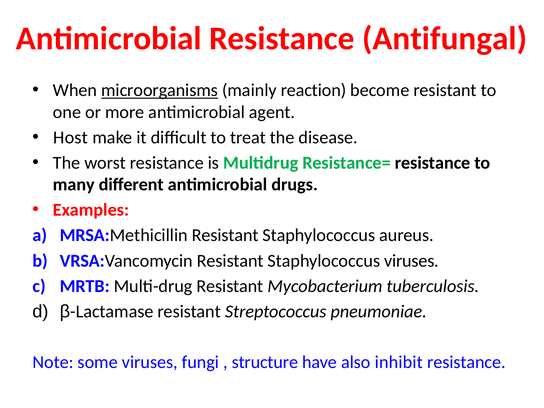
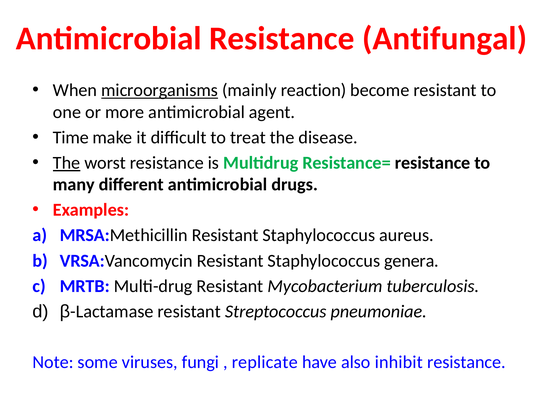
Host: Host -> Time
The at (67, 163) underline: none -> present
Staphylococcus viruses: viruses -> genera
structure: structure -> replicate
